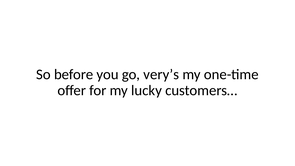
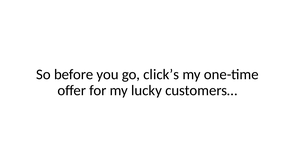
very’s: very’s -> click’s
